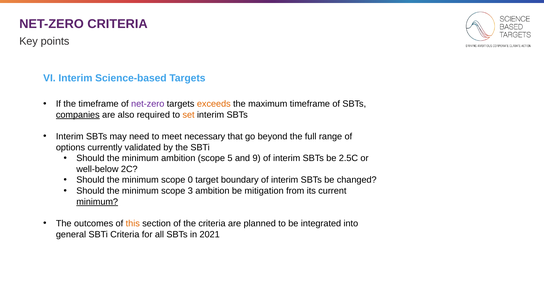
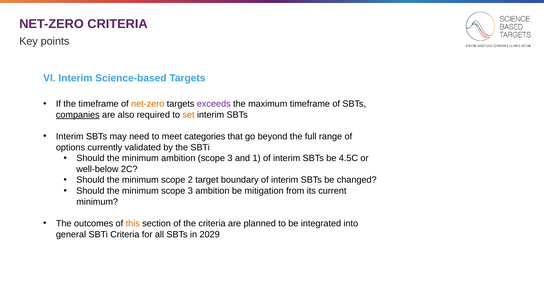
net-zero at (148, 104) colour: purple -> orange
exceeds colour: orange -> purple
necessary: necessary -> categories
ambition scope 5: 5 -> 3
9: 9 -> 1
2.5C: 2.5C -> 4.5C
0: 0 -> 2
minimum at (97, 202) underline: present -> none
2021: 2021 -> 2029
